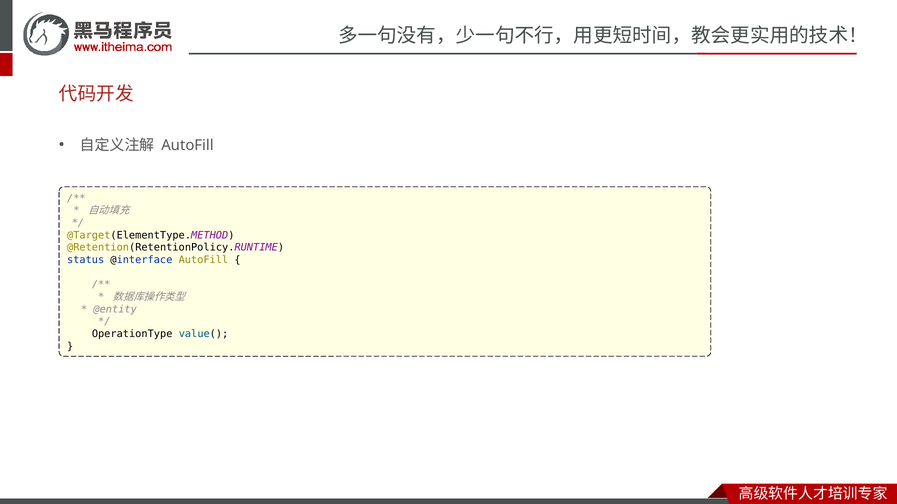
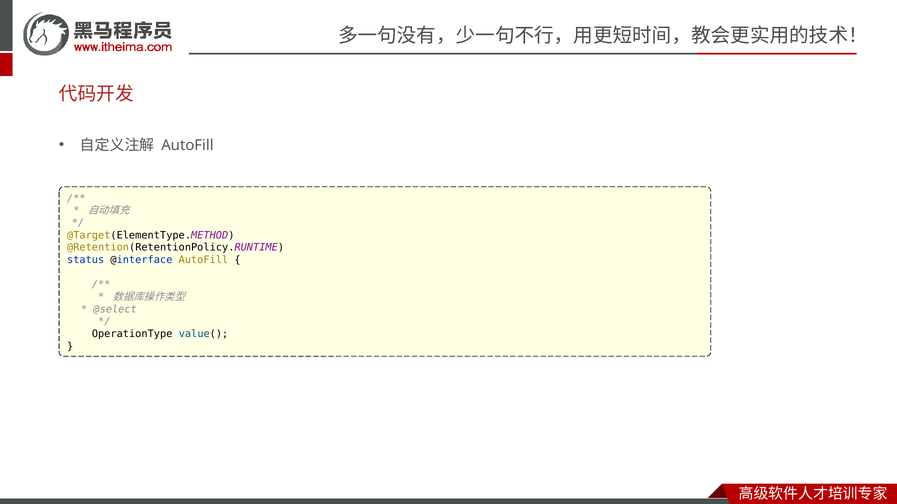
@entity: @entity -> @select
